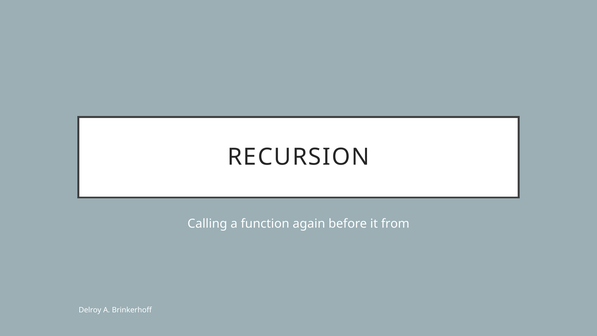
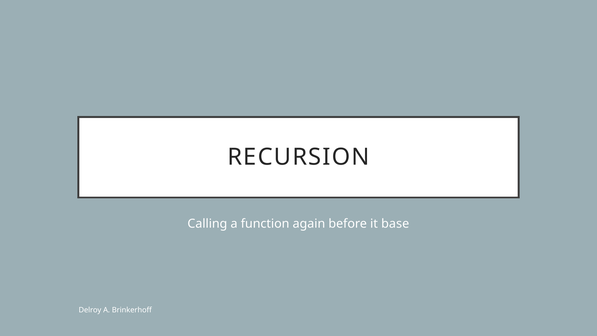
from: from -> base
